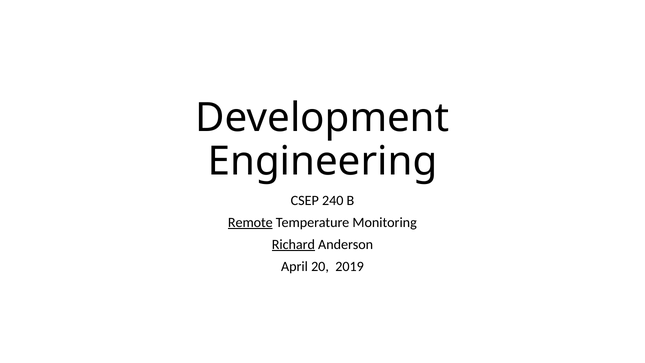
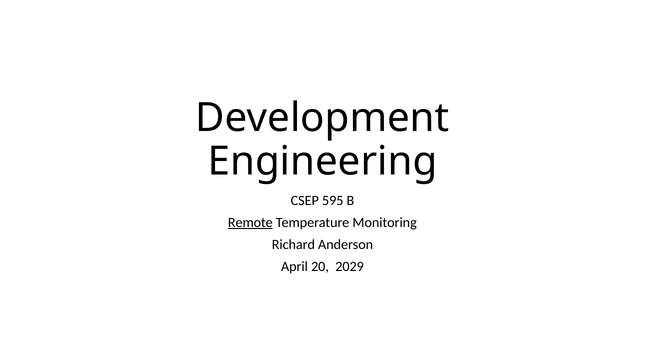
240: 240 -> 595
Richard underline: present -> none
2019: 2019 -> 2029
